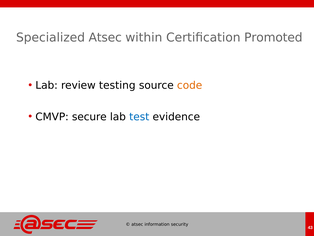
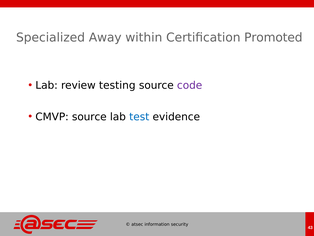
Specialized Atsec: Atsec -> Away
code colour: orange -> purple
CMVP secure: secure -> source
